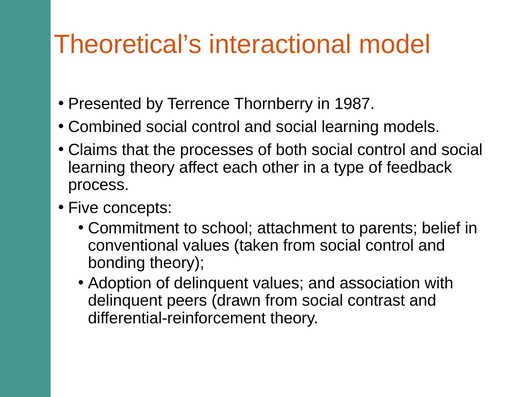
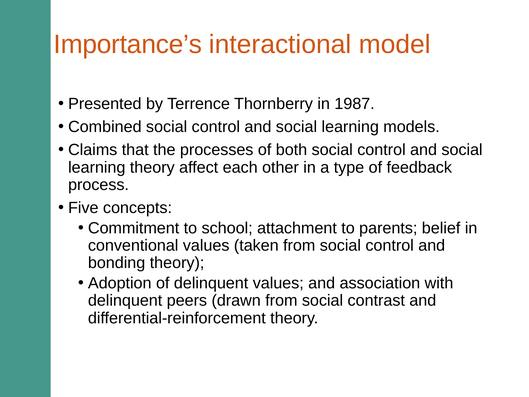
Theoretical’s: Theoretical’s -> Importance’s
